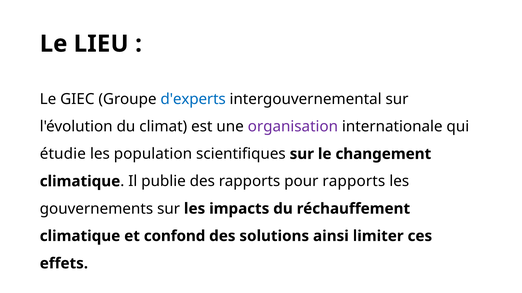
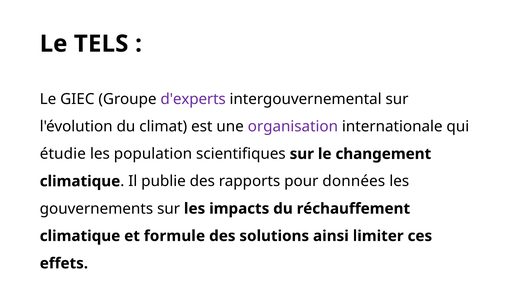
LIEU: LIEU -> TELS
d'experts colour: blue -> purple
pour rapports: rapports -> données
confond: confond -> formule
